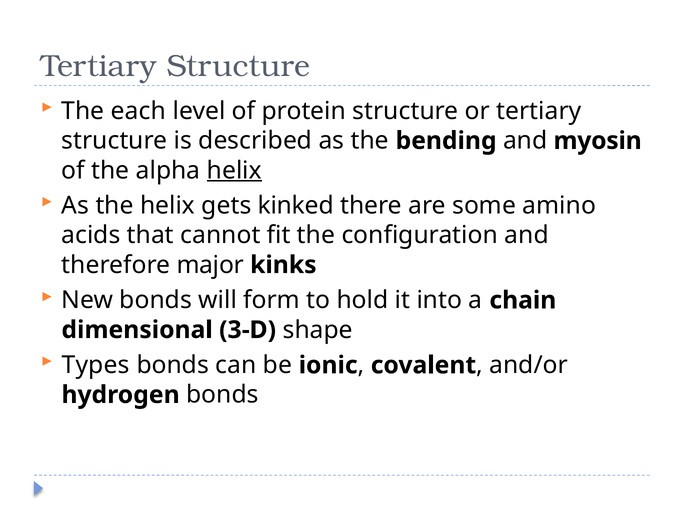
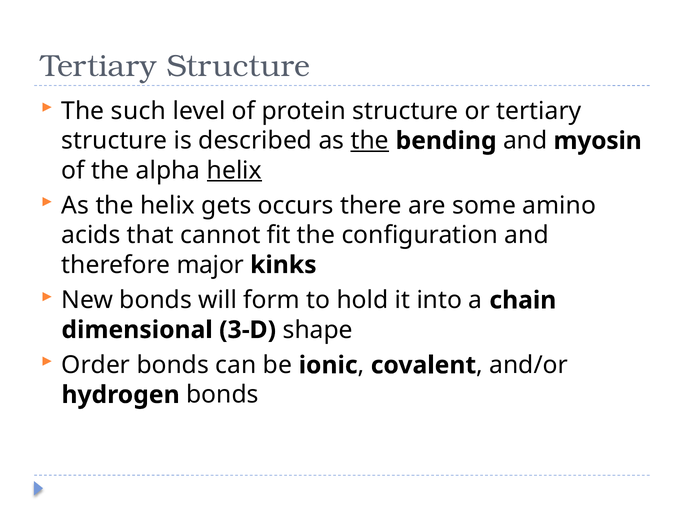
each: each -> such
the at (370, 141) underline: none -> present
kinked: kinked -> occurs
Types: Types -> Order
